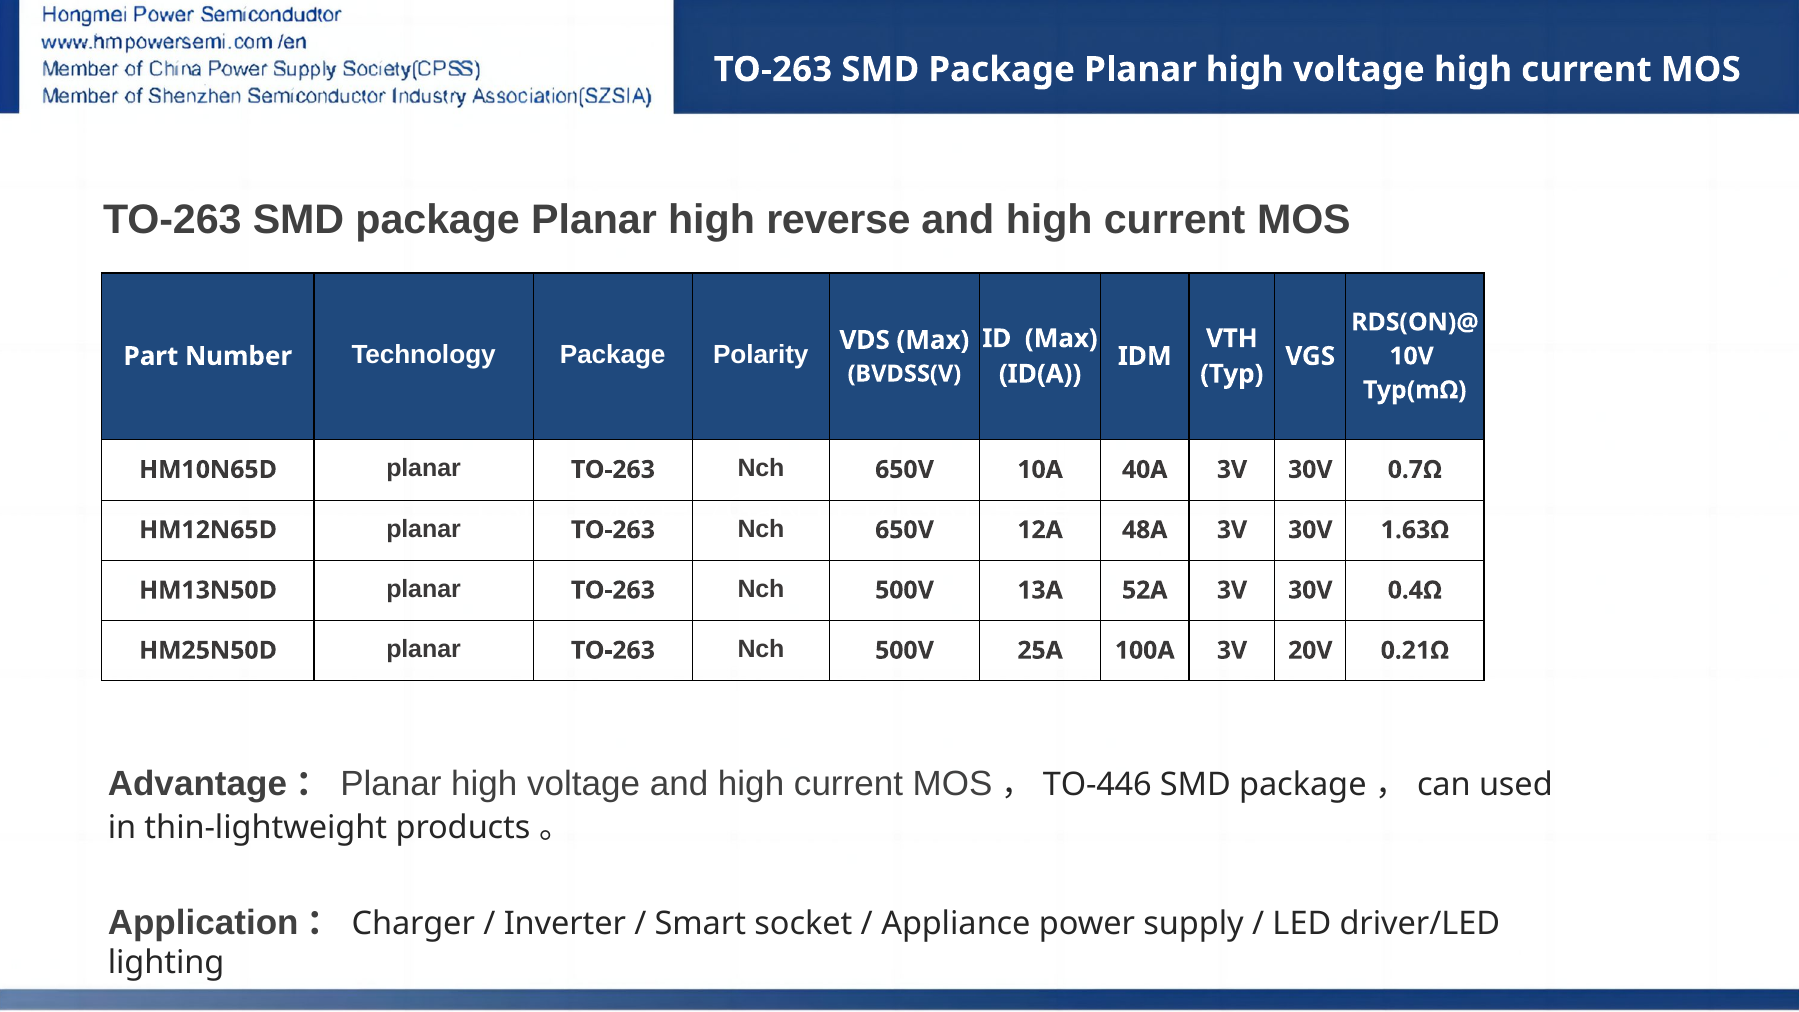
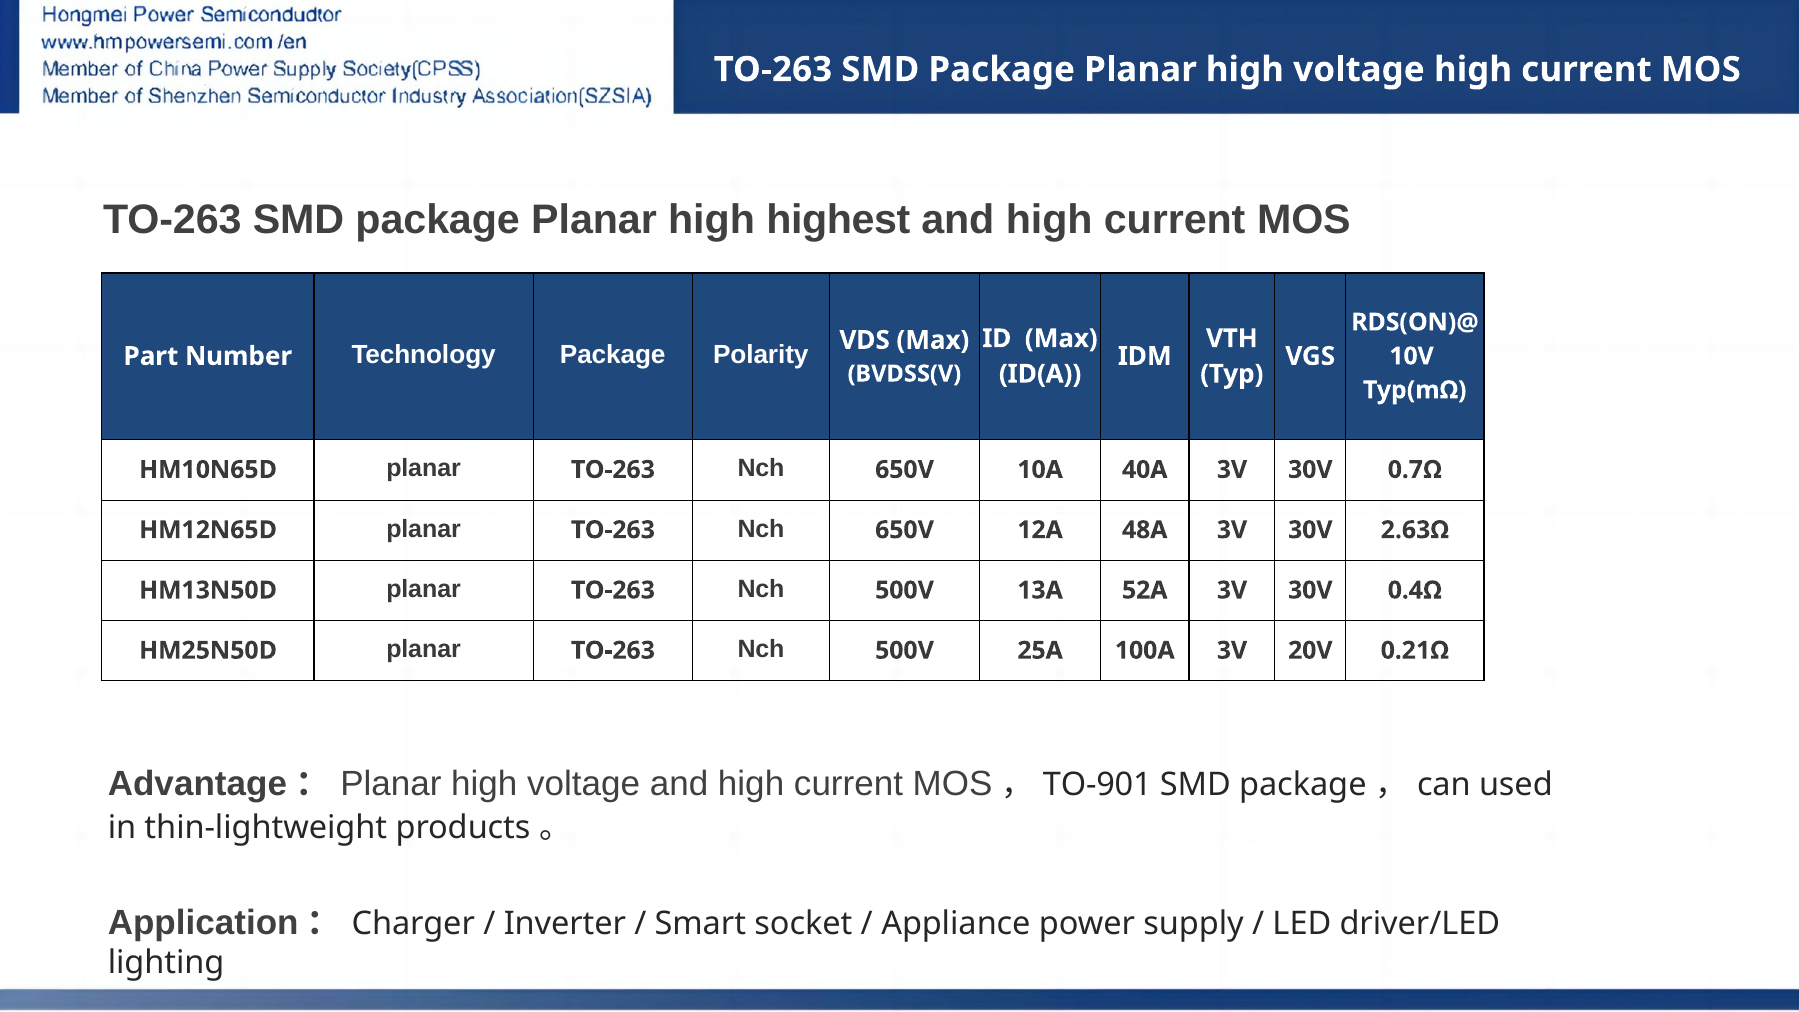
reverse: reverse -> highest
1.63Ω: 1.63Ω -> 2.63Ω
TO-446: TO-446 -> TO-901
